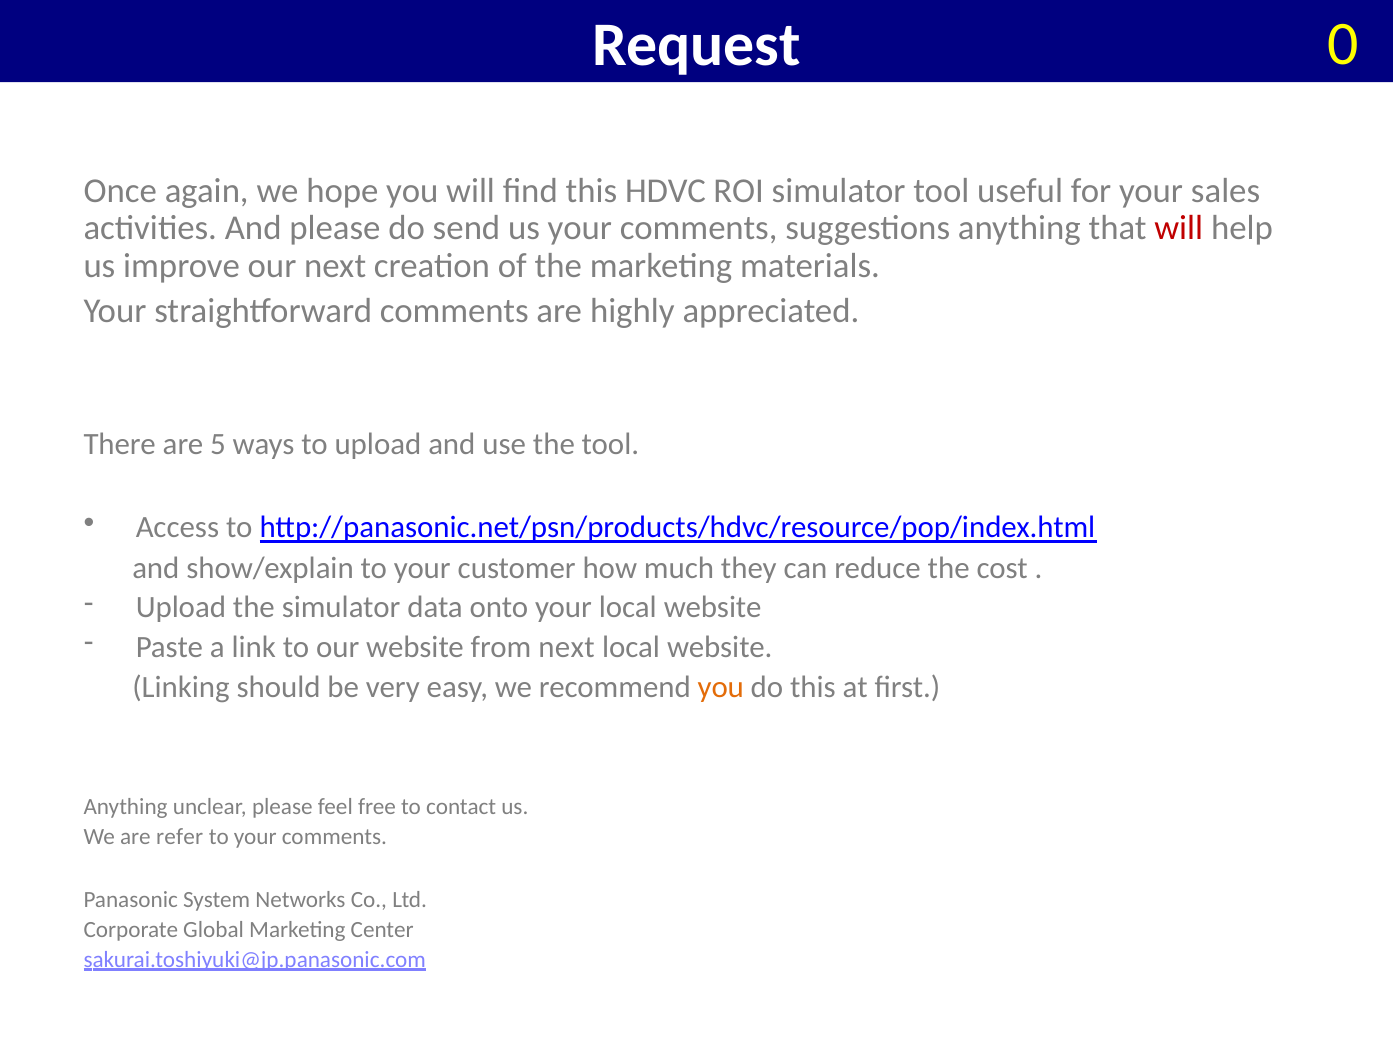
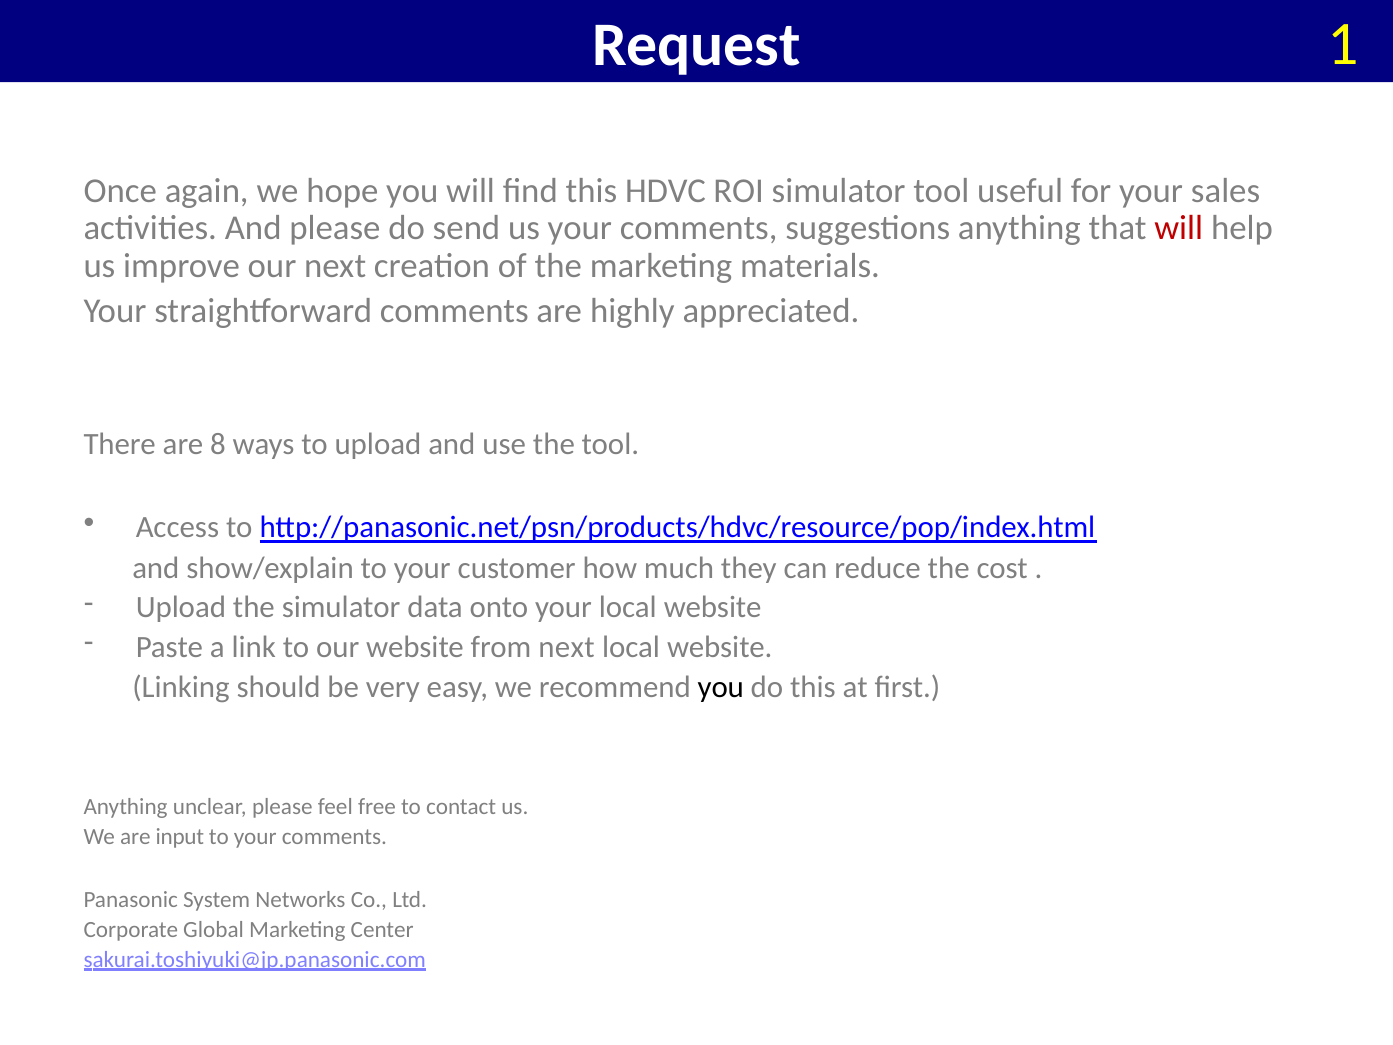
0: 0 -> 1
5: 5 -> 8
you at (721, 687) colour: orange -> black
refer: refer -> input
